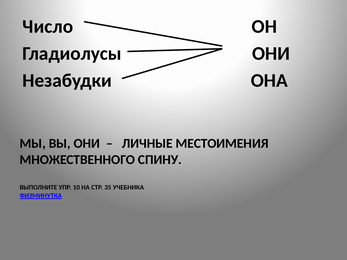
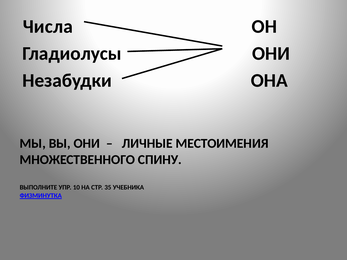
Число: Число -> Числа
